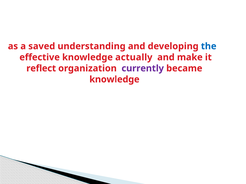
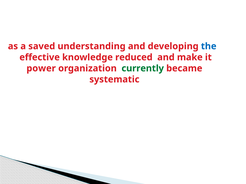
actually: actually -> reduced
reflect: reflect -> power
currently colour: purple -> green
knowledge at (114, 80): knowledge -> systematic
